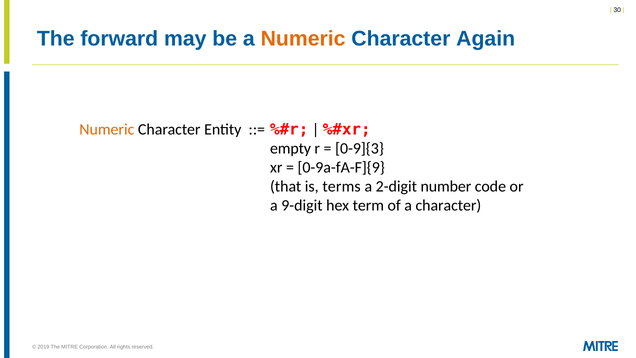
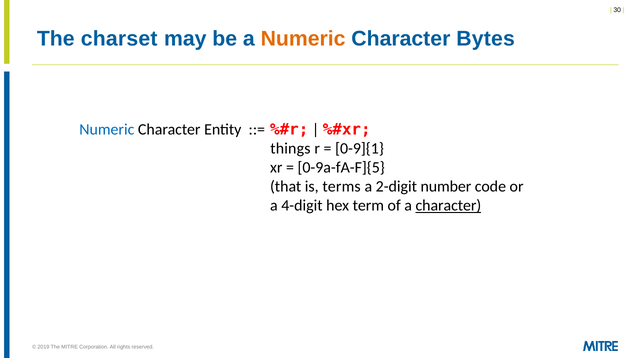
forward: forward -> charset
Again: Again -> Bytes
Numeric at (107, 129) colour: orange -> blue
empty: empty -> things
0-9]{3: 0-9]{3 -> 0-9]{1
0-9a-fA-F]{9: 0-9a-fA-F]{9 -> 0-9a-fA-F]{5
9-digit: 9-digit -> 4-digit
character at (448, 206) underline: none -> present
